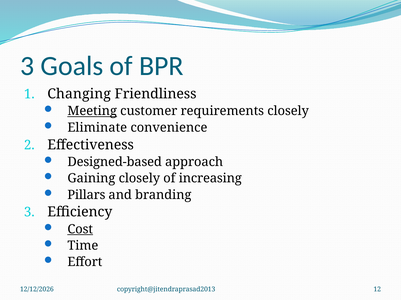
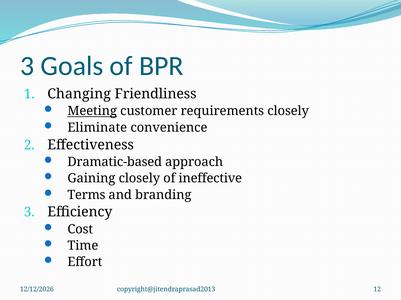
Designed-based: Designed-based -> Dramatic-based
increasing: increasing -> ineffective
Pillars: Pillars -> Terms
Cost underline: present -> none
